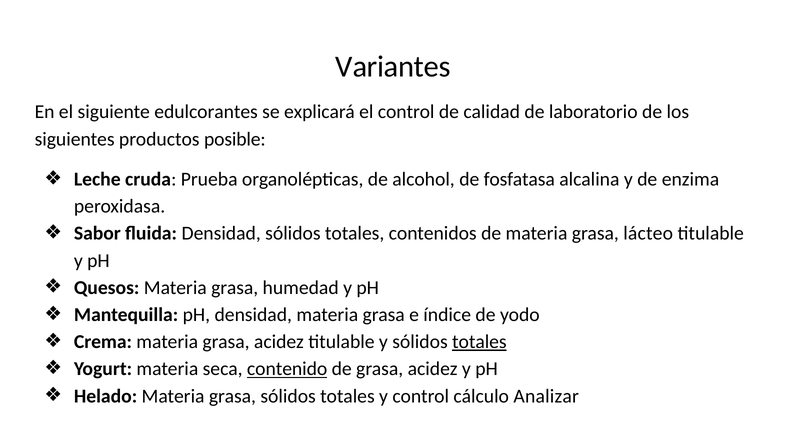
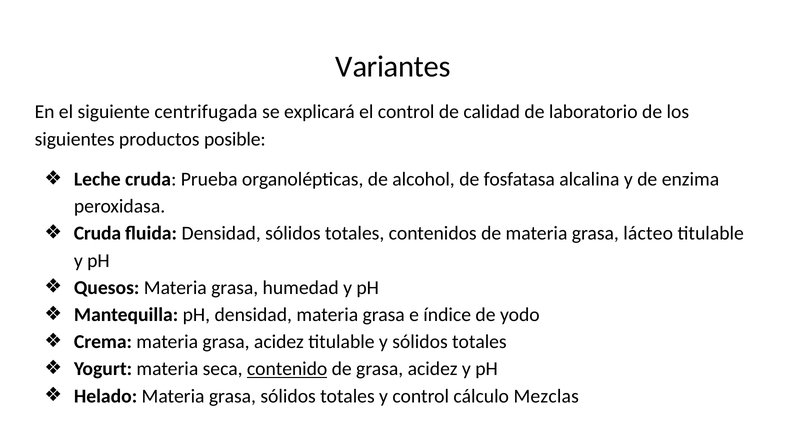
edulcorantes: edulcorantes -> centrifugada
Sabor at (97, 234): Sabor -> Cruda
totales at (479, 342) underline: present -> none
Analizar: Analizar -> Mezclas
